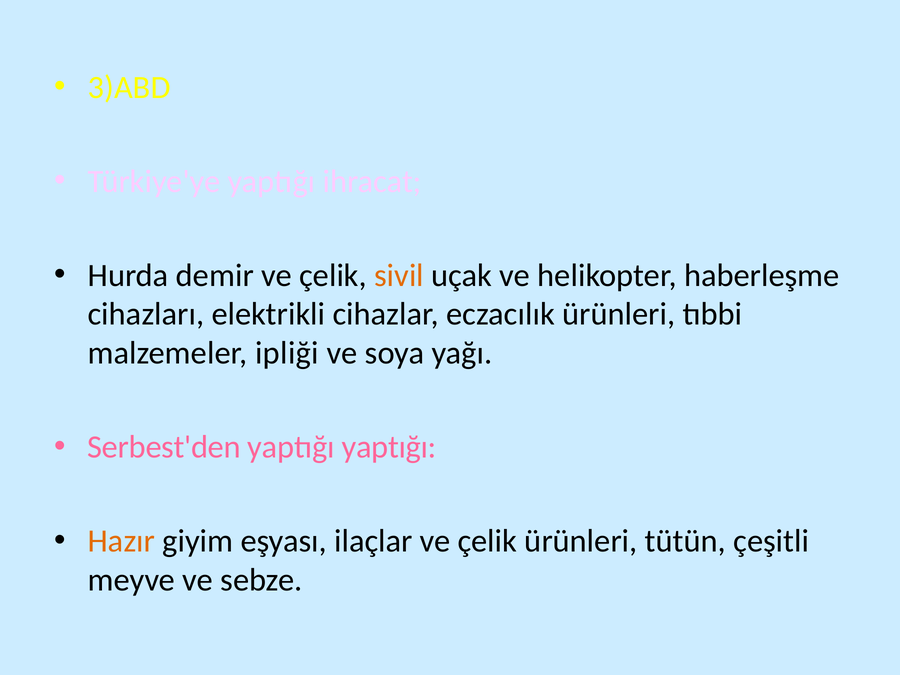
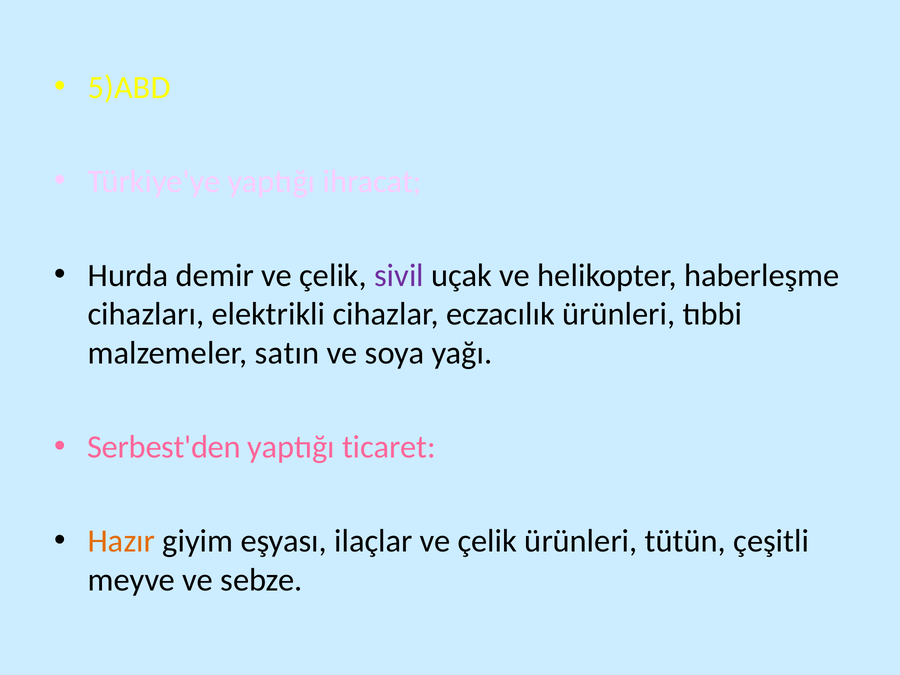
3)ABD: 3)ABD -> 5)ABD
sivil colour: orange -> purple
ipliği: ipliği -> satın
yaptığı yaptığı: yaptığı -> ticaret
